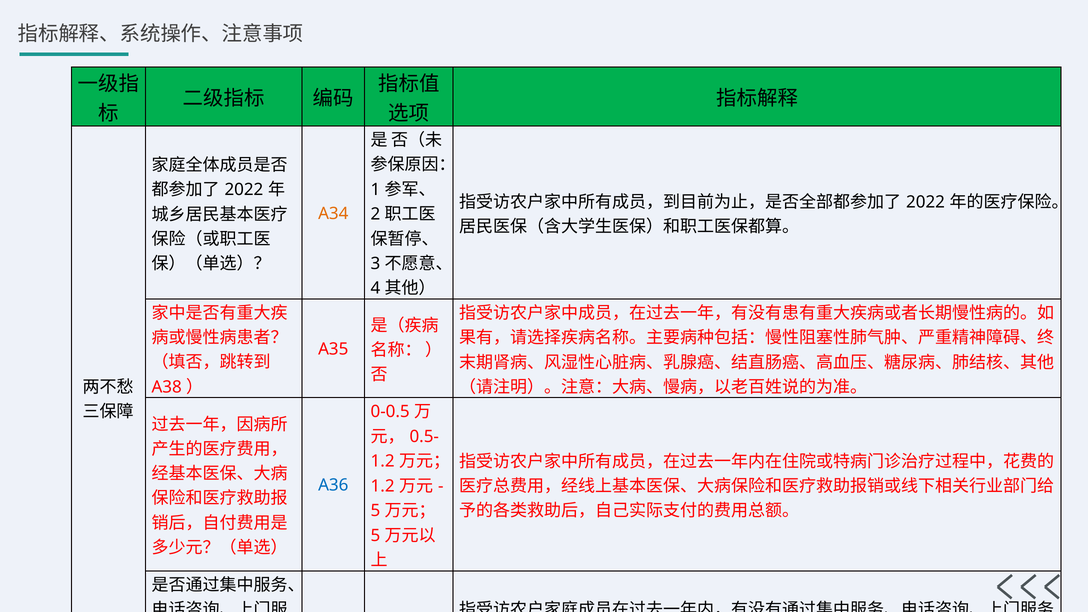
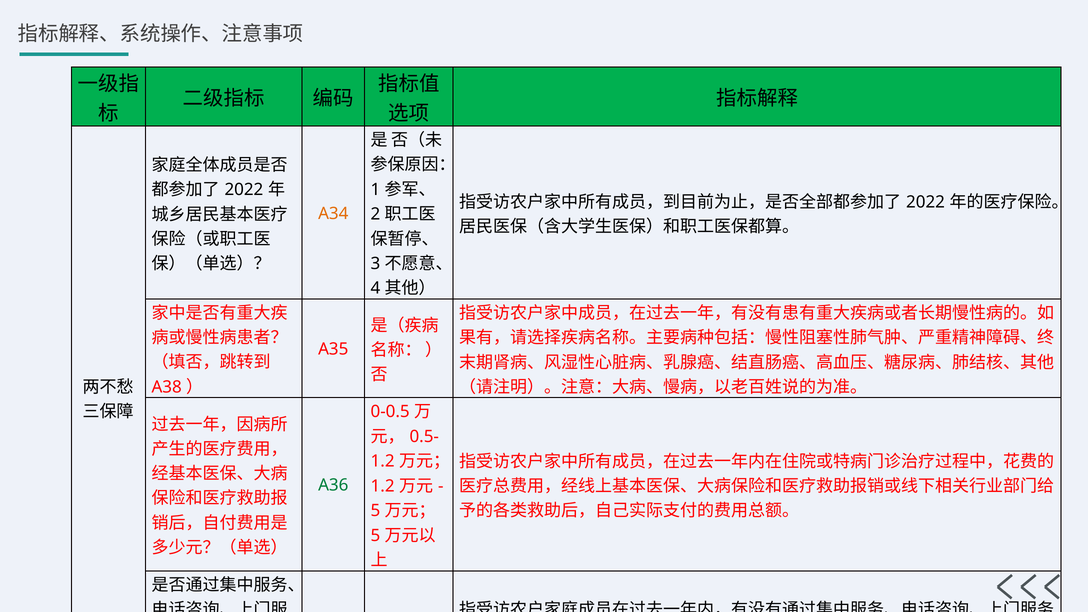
A36 colour: blue -> green
